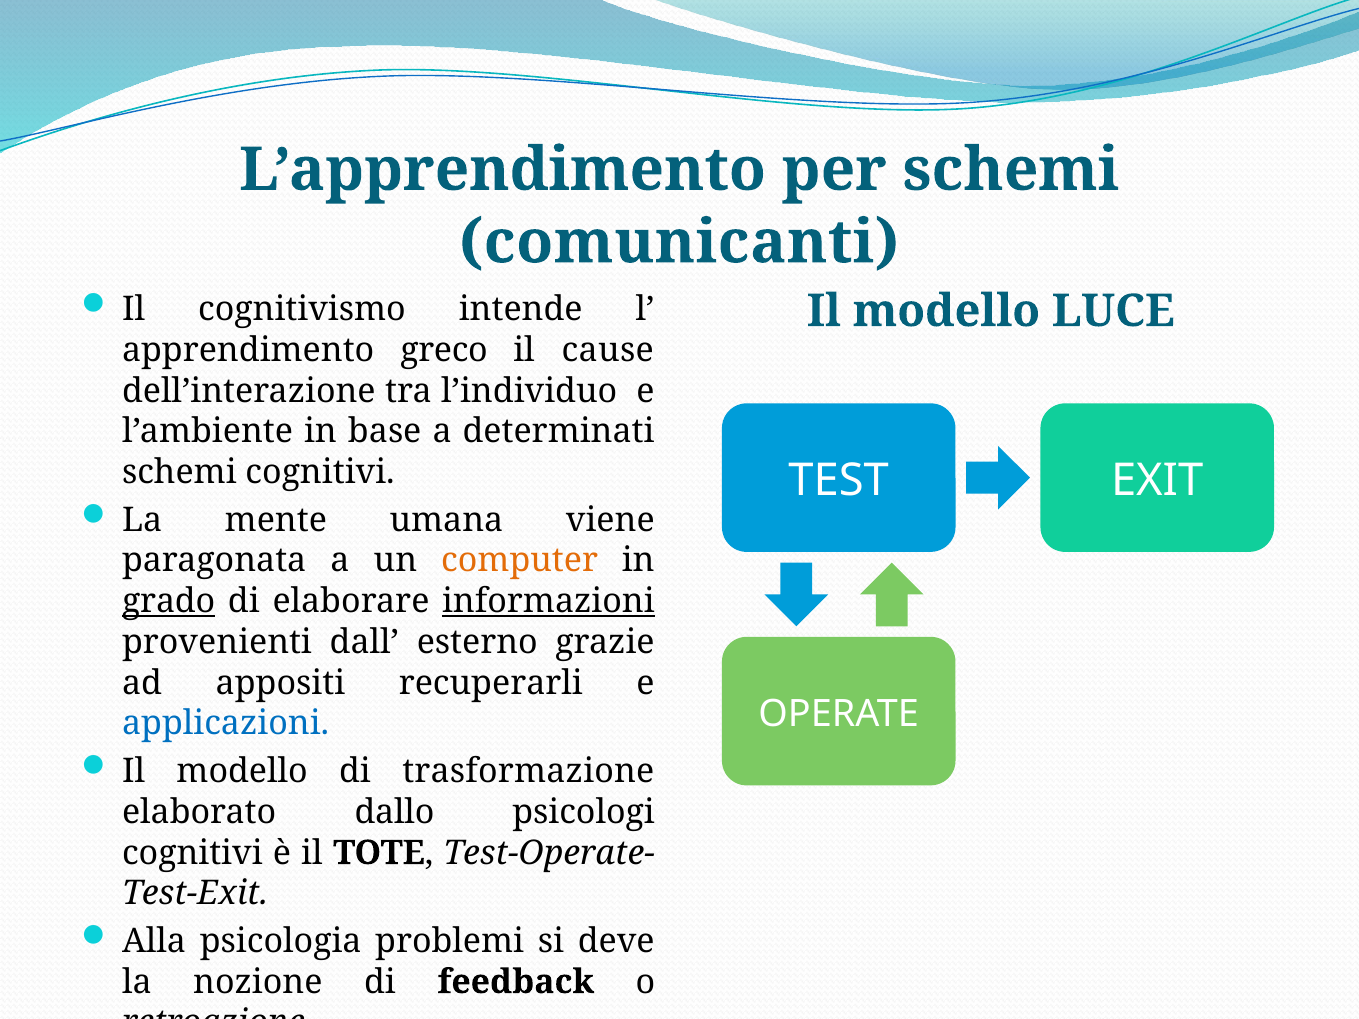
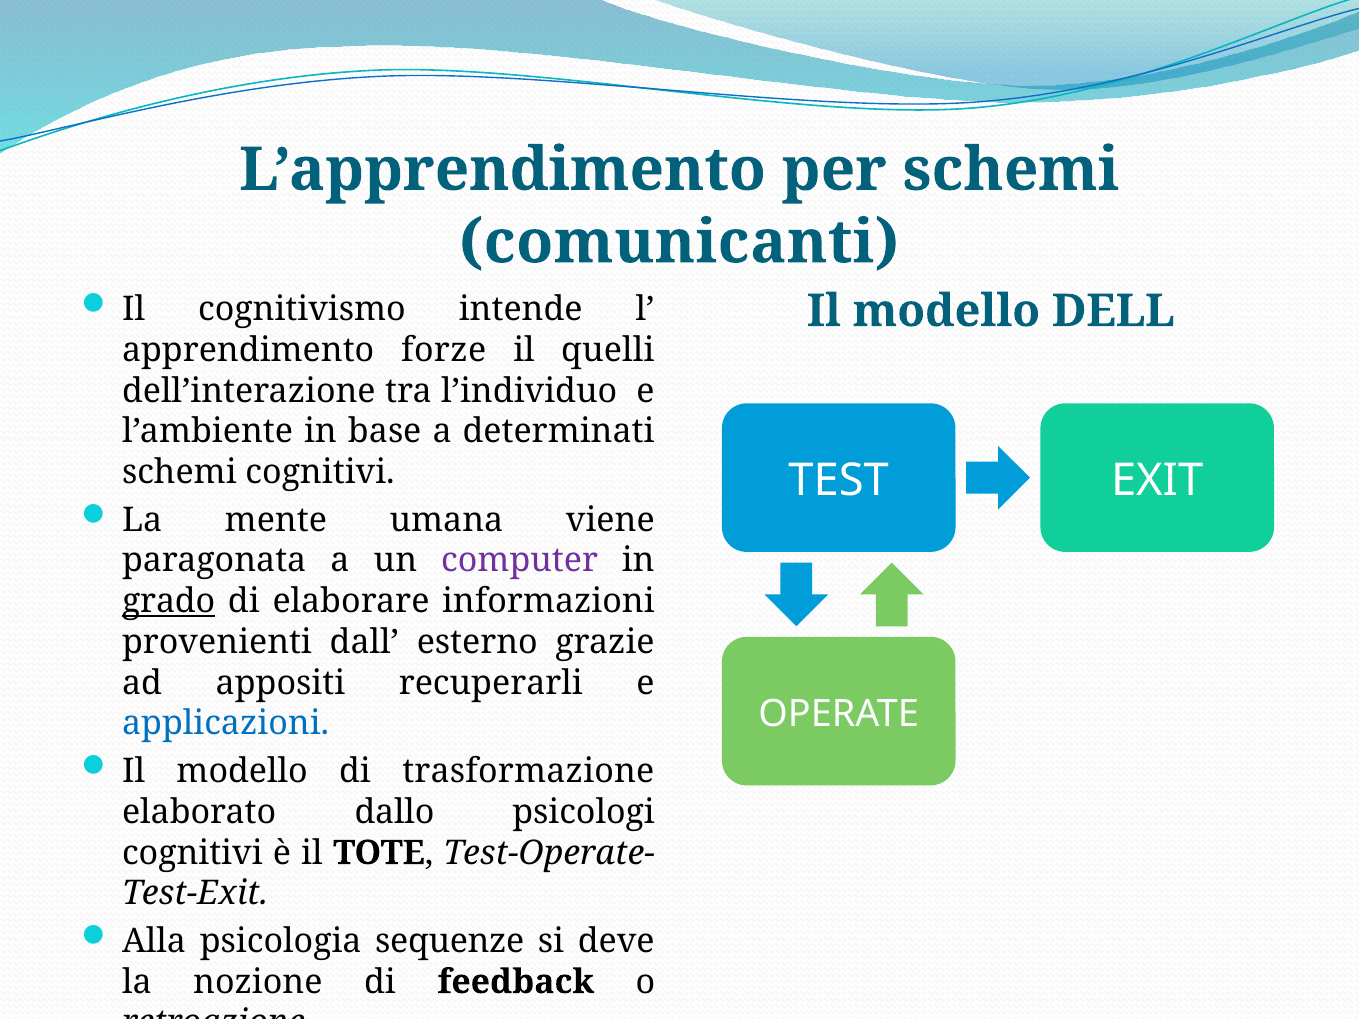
LUCE: LUCE -> DELL
greco: greco -> forze
cause: cause -> quelli
computer colour: orange -> purple
informazioni underline: present -> none
problemi: problemi -> sequenze
